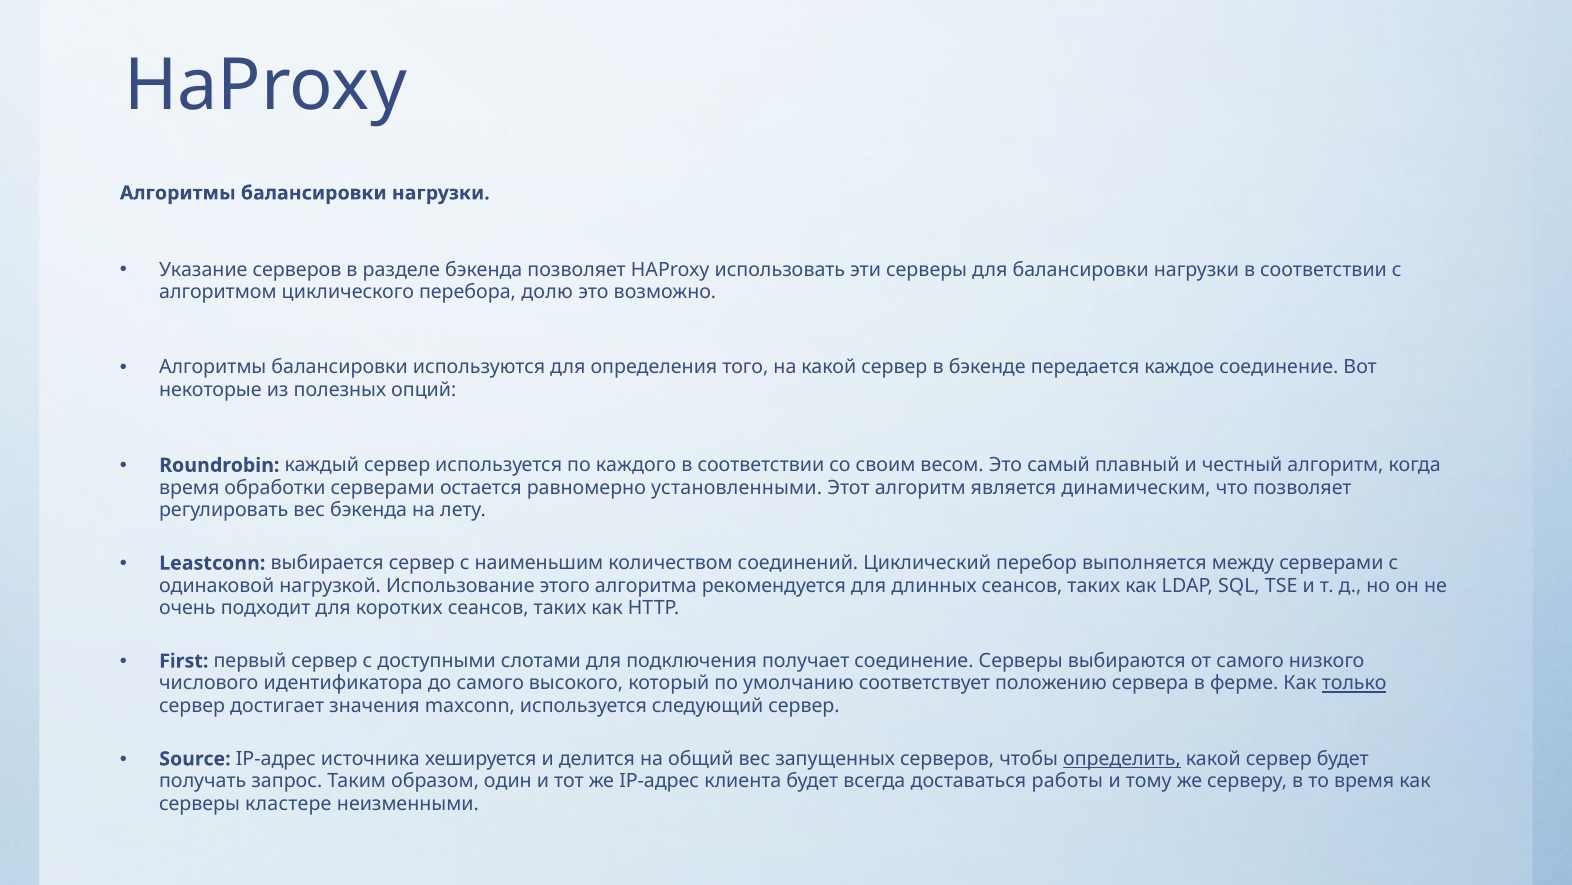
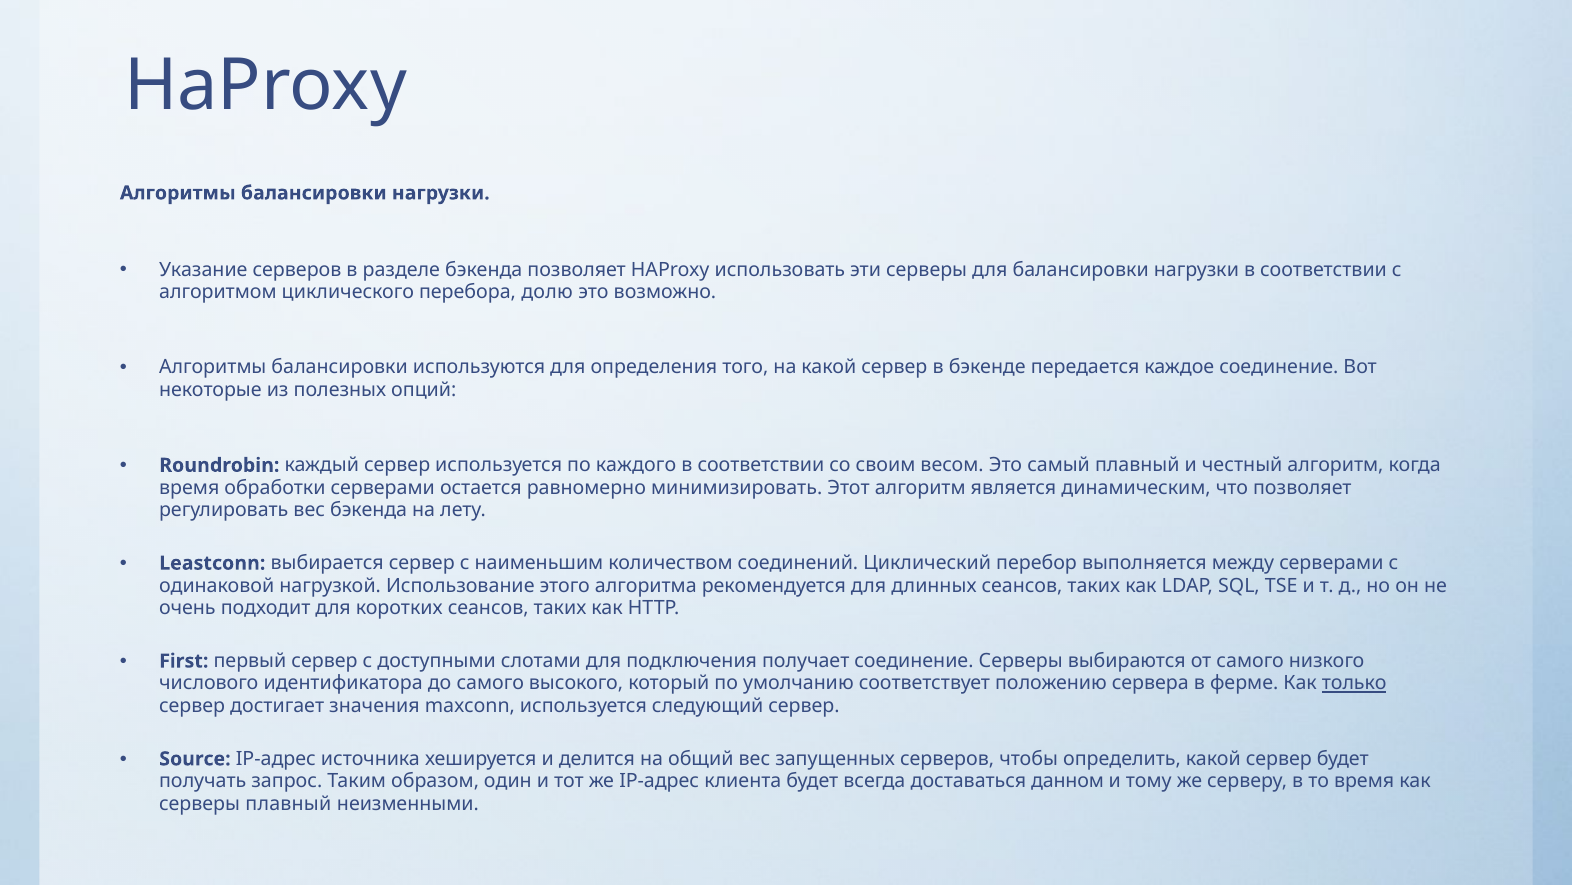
установленными: установленными -> минимизировать
определить underline: present -> none
работы: работы -> данном
серверы кластере: кластере -> плавный
